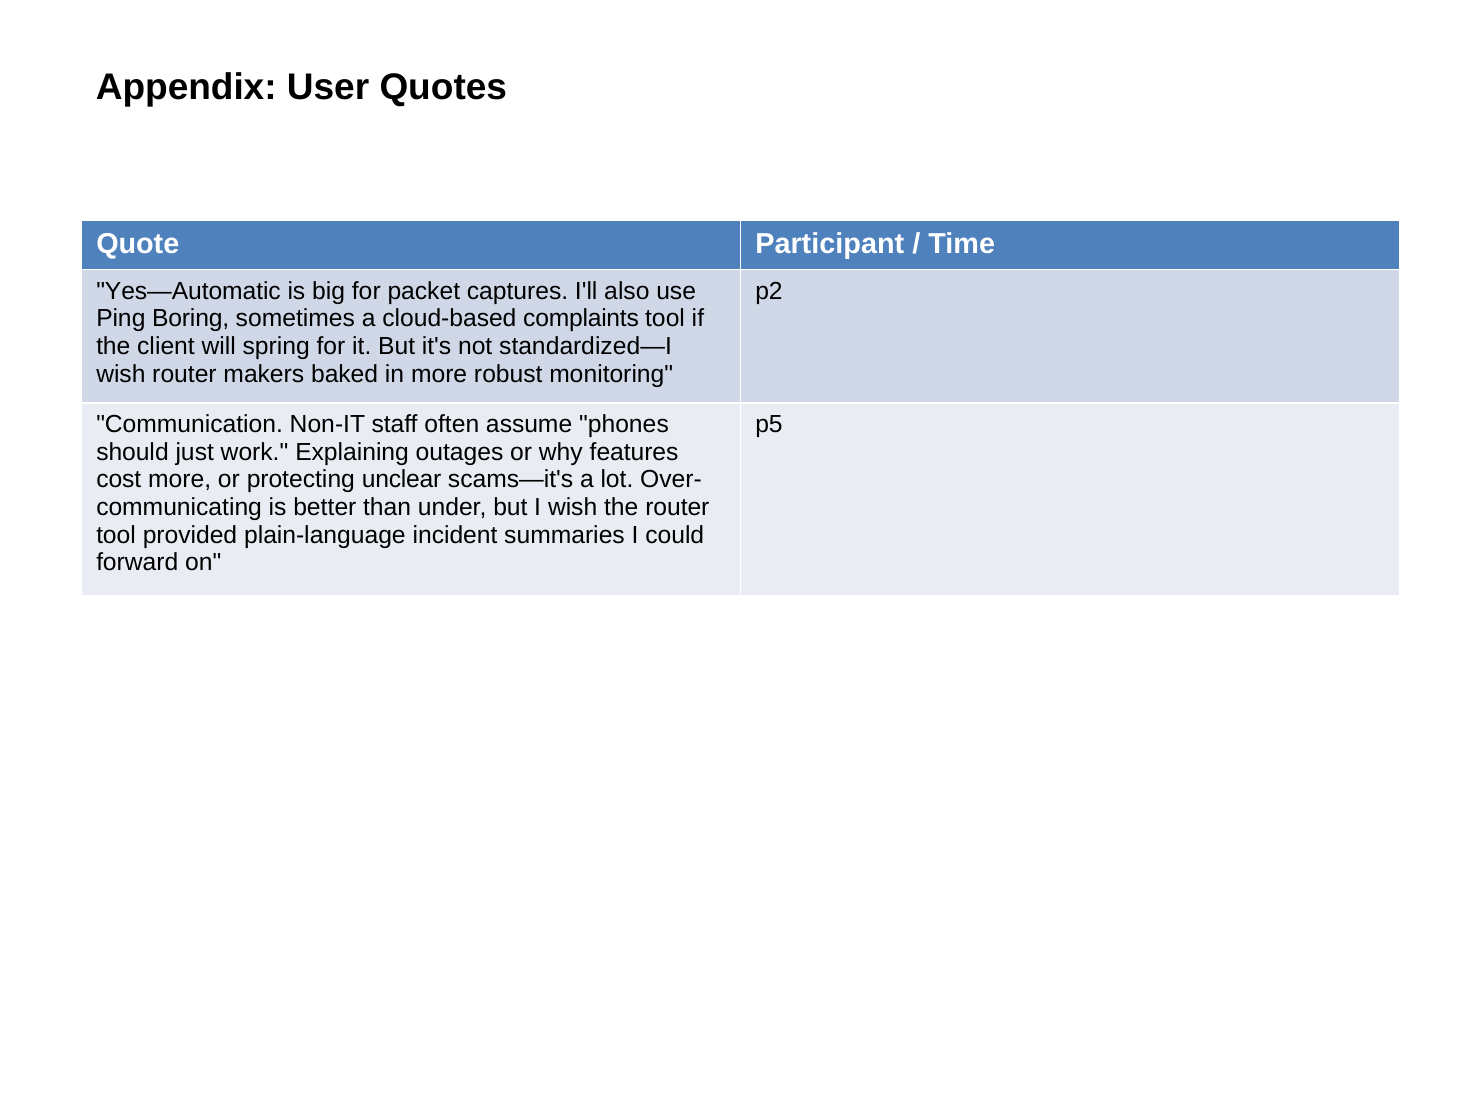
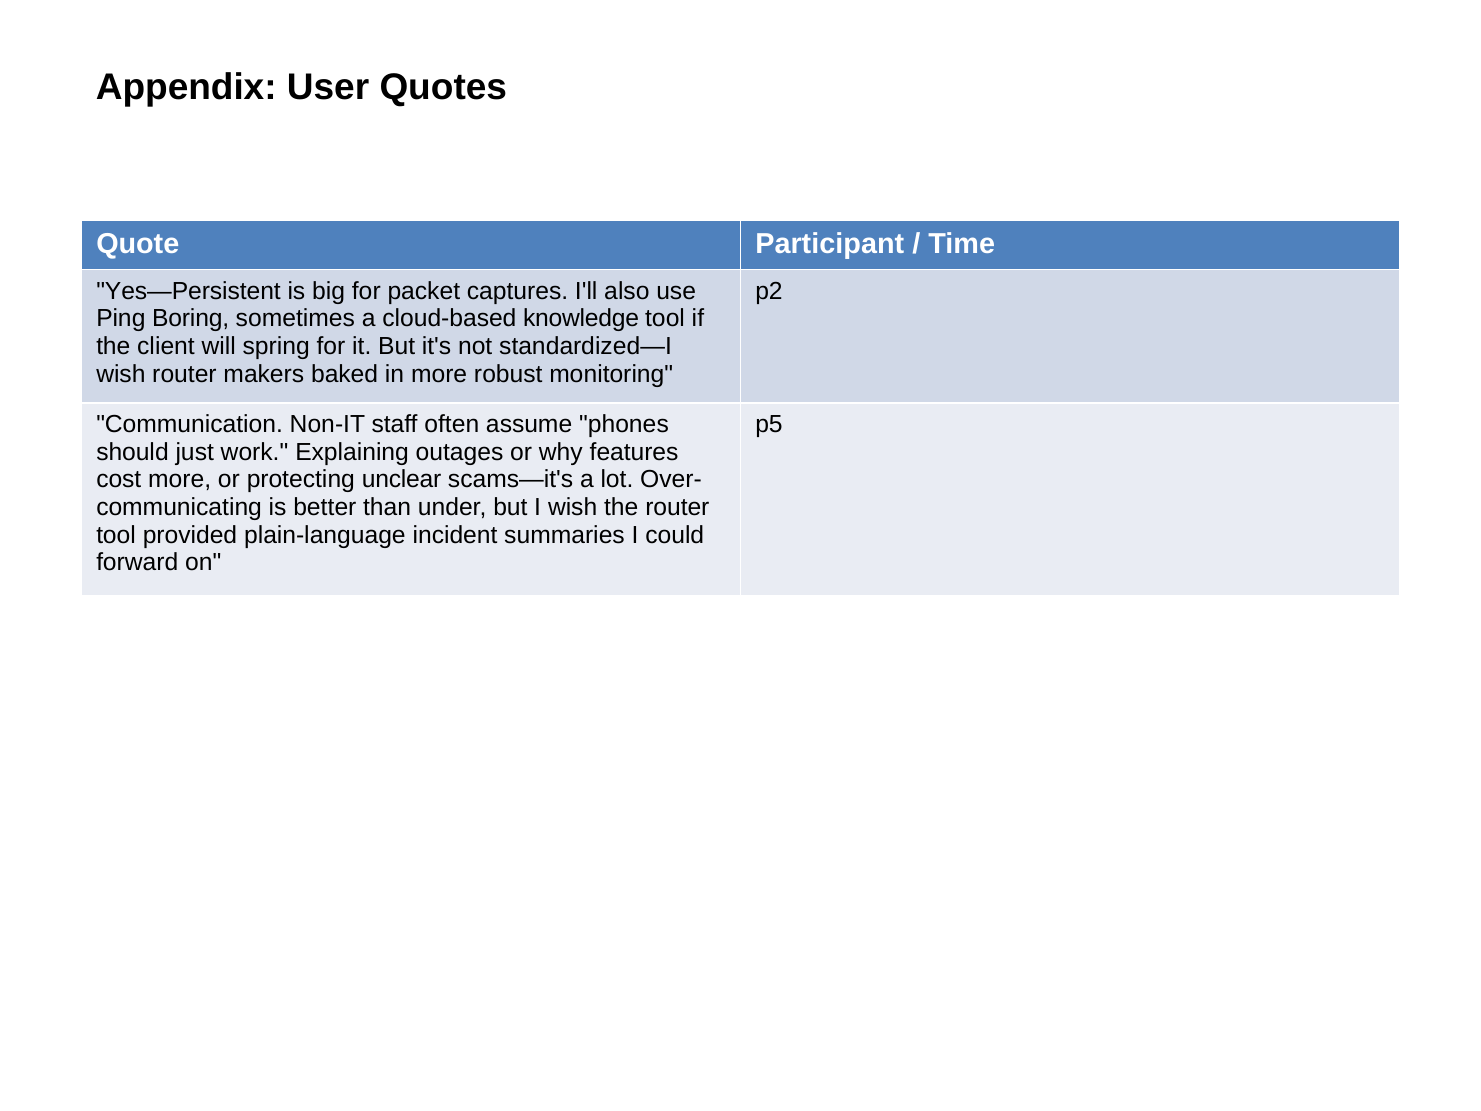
Yes—Automatic: Yes—Automatic -> Yes—Persistent
complaints: complaints -> knowledge
